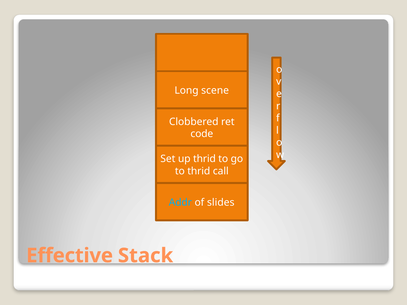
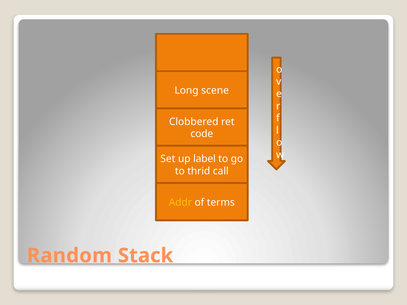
up thrid: thrid -> label
Addr colour: light blue -> yellow
slides: slides -> terms
Effective: Effective -> Random
